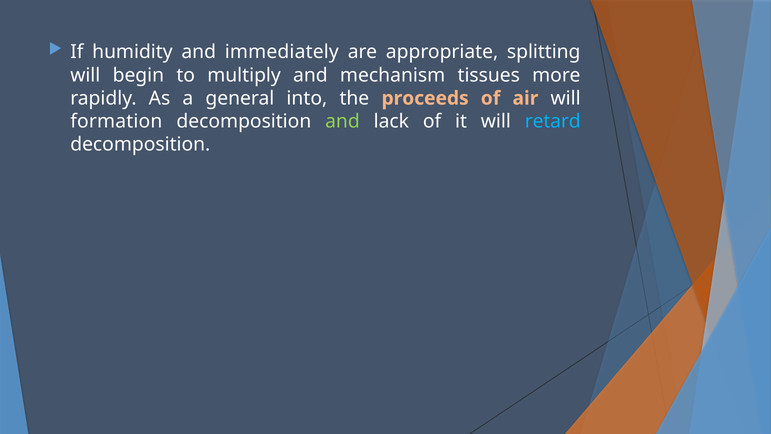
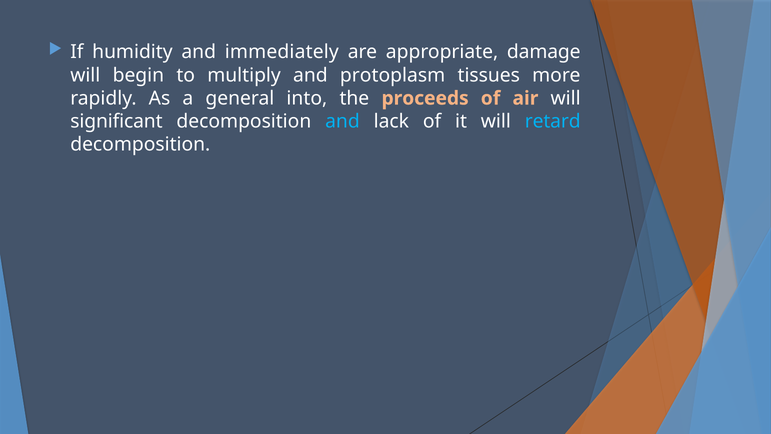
splitting: splitting -> damage
mechanism: mechanism -> protoplasm
formation: formation -> significant
and at (342, 121) colour: light green -> light blue
